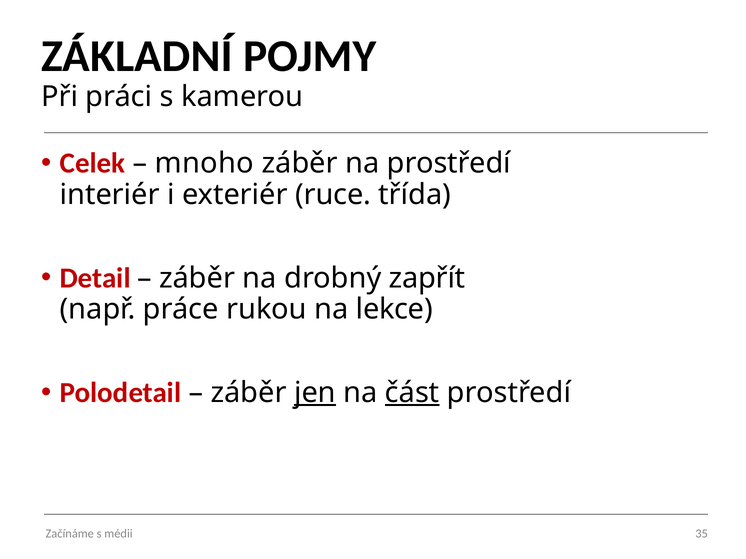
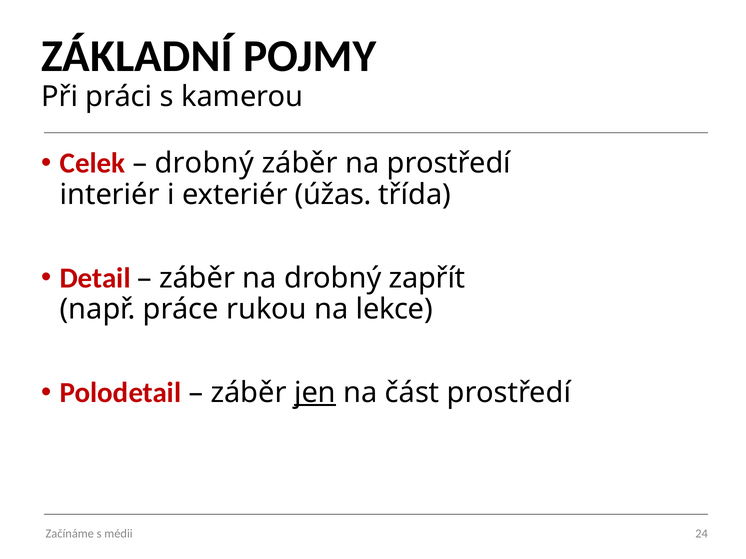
mnoho at (204, 164): mnoho -> drobný
ruce: ruce -> úžas
část underline: present -> none
35: 35 -> 24
